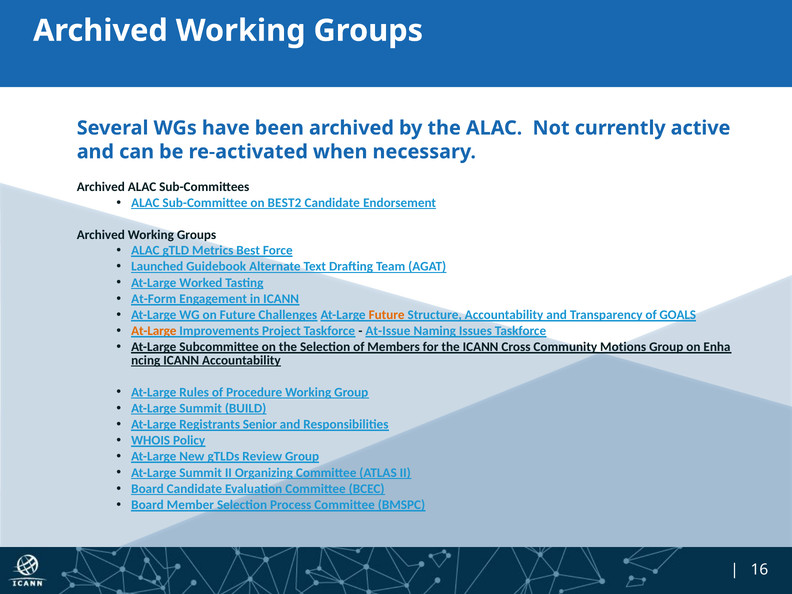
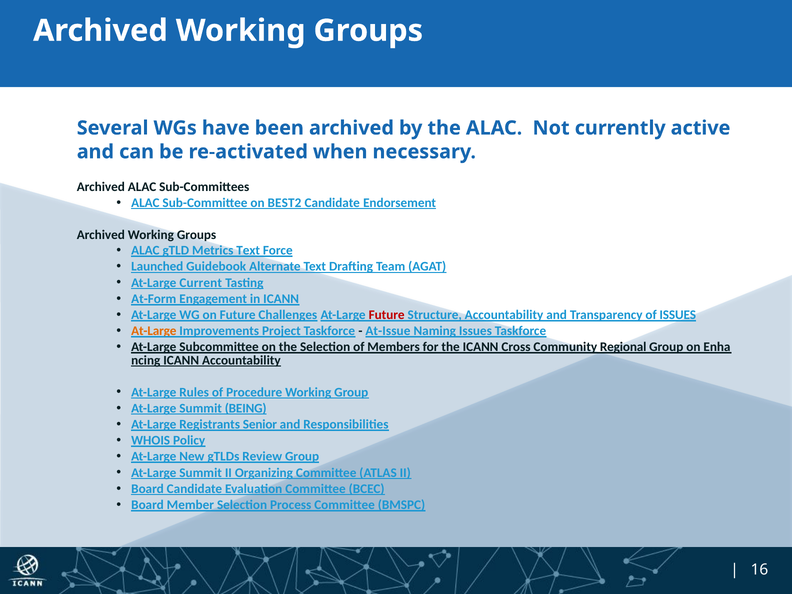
Metrics Best: Best -> Text
Worked: Worked -> Current
Future at (387, 315) colour: orange -> red
of GOALS: GOALS -> ISSUES
Motions: Motions -> Regional
BUILD: BUILD -> BEING
